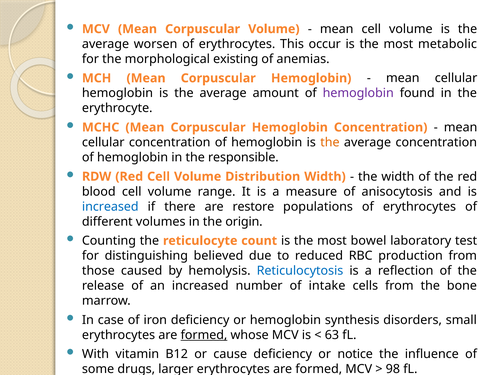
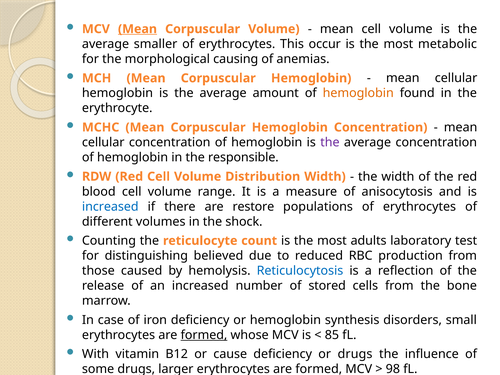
Mean at (137, 29) underline: none -> present
worsen: worsen -> smaller
existing: existing -> causing
hemoglobin at (358, 93) colour: purple -> orange
the at (330, 142) colour: orange -> purple
origin: origin -> shock
bowel: bowel -> adults
intake: intake -> stored
63: 63 -> 85
or notice: notice -> drugs
